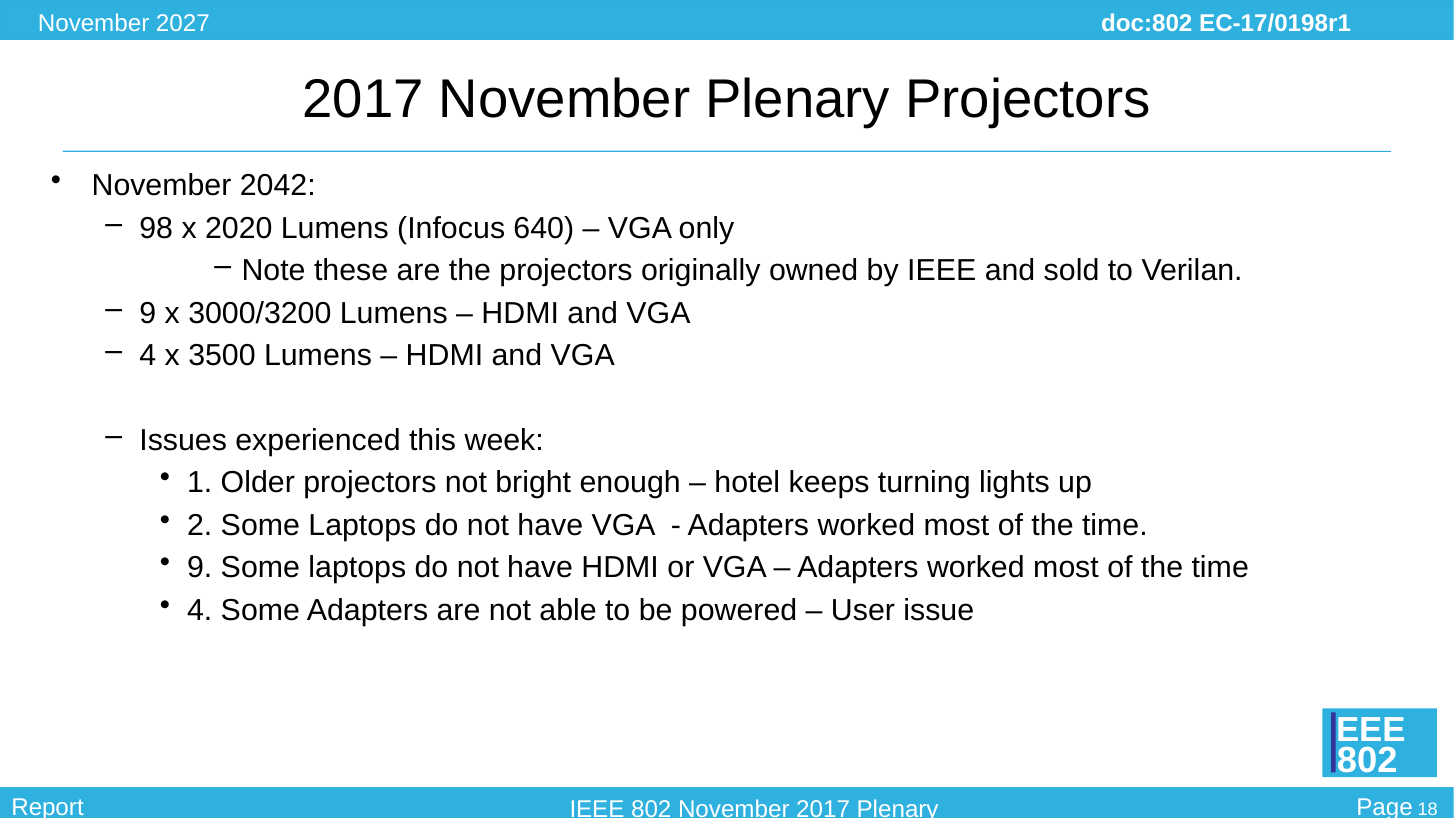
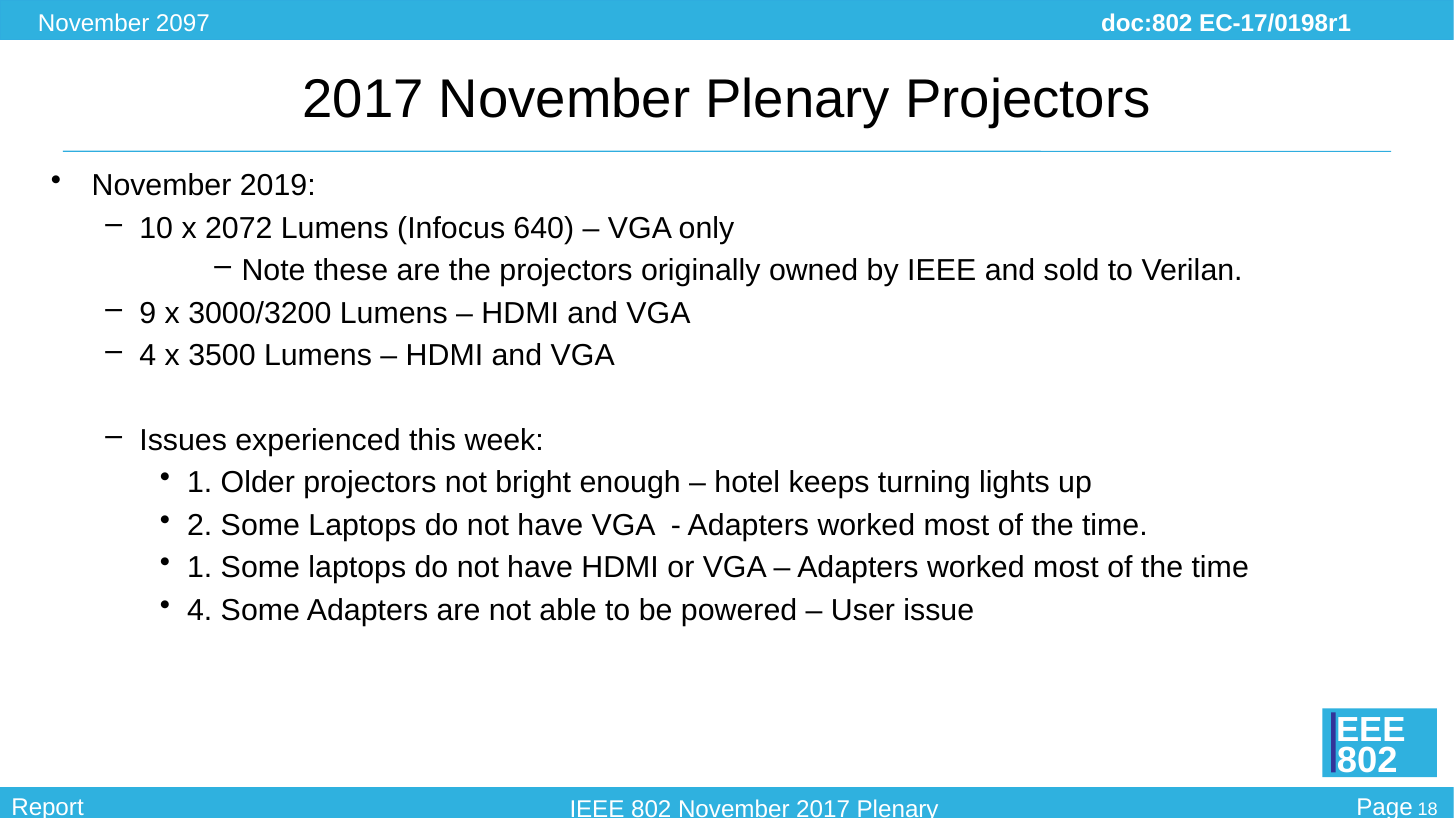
2027: 2027 -> 2097
2042: 2042 -> 2019
98: 98 -> 10
2020: 2020 -> 2072
9 at (200, 567): 9 -> 1
